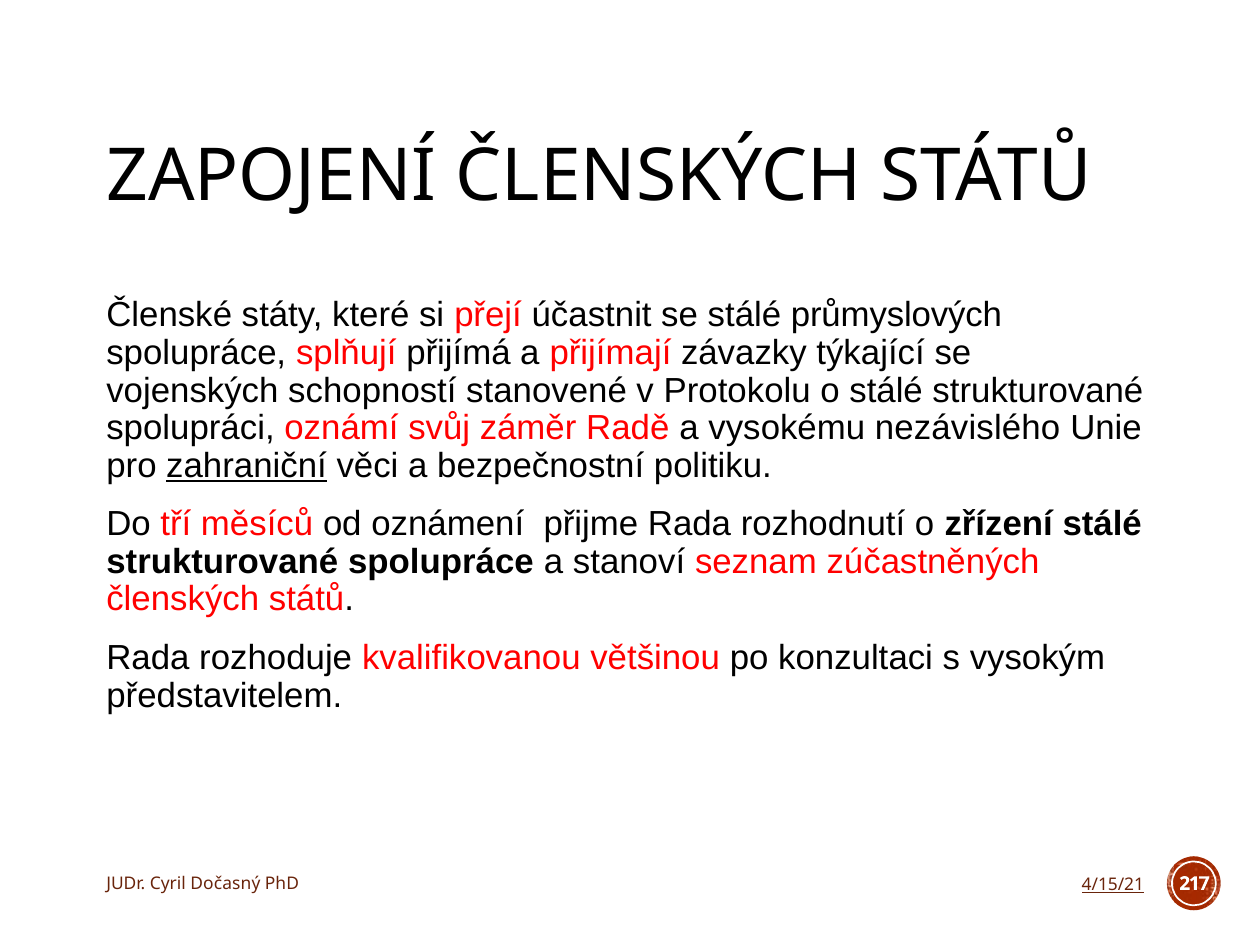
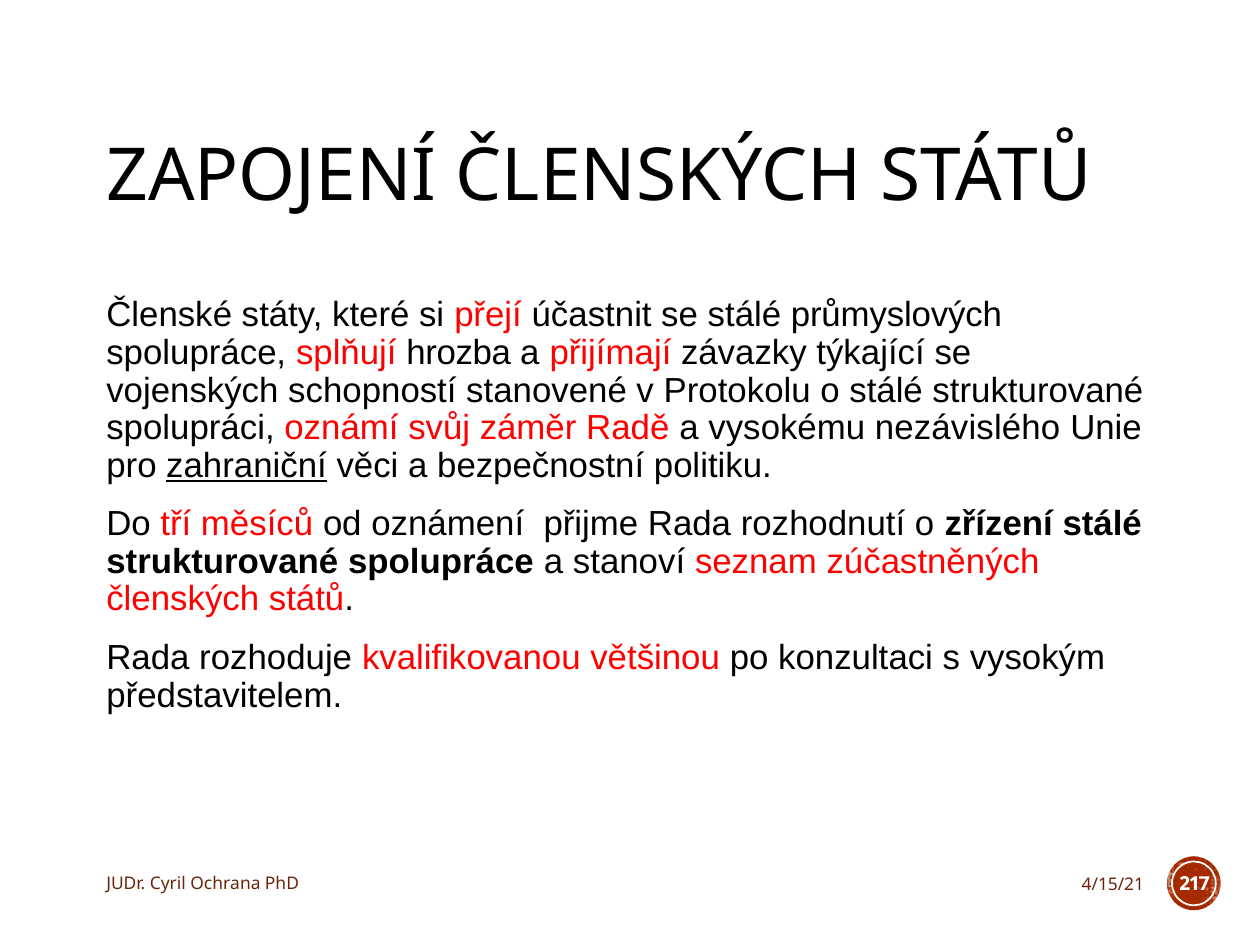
přijímá: přijímá -> hrozba
Dočasný: Dočasný -> Ochrana
4/15/21 underline: present -> none
